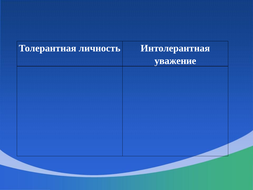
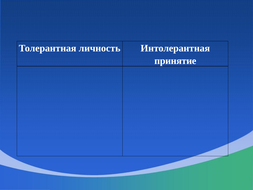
уважение: уважение -> принятие
